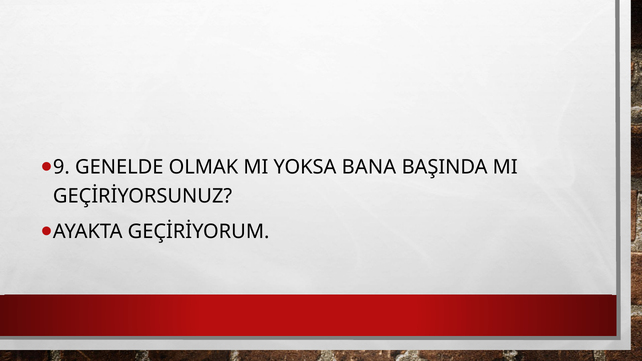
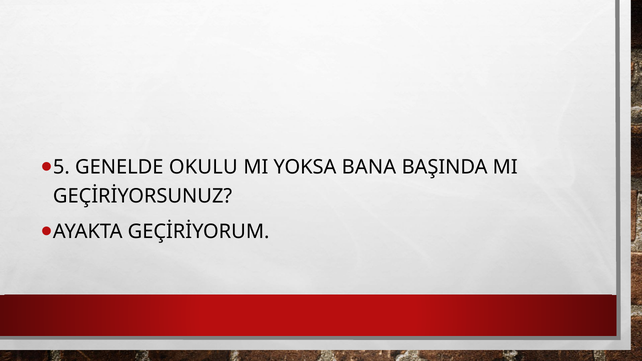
9: 9 -> 5
OLMAK: OLMAK -> OKULU
